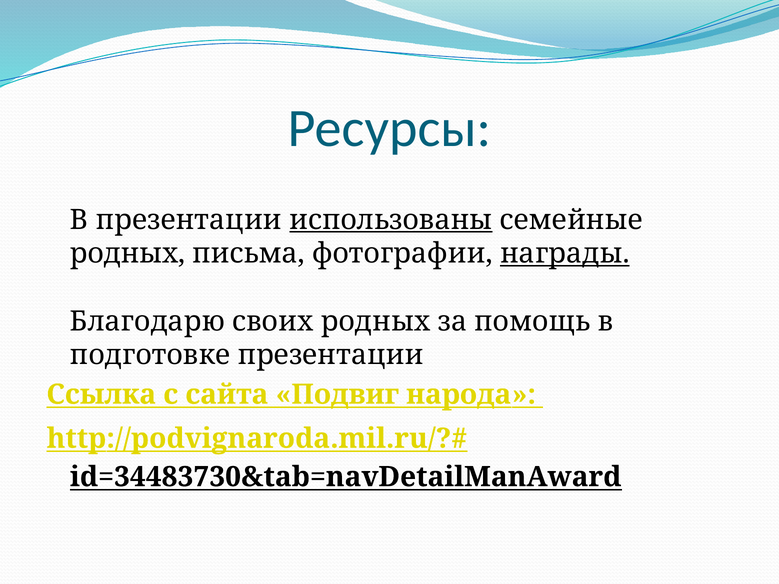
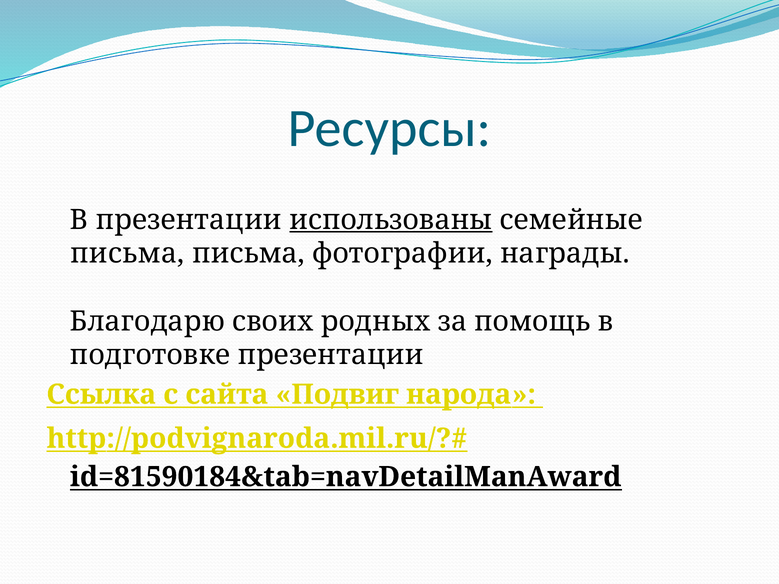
родных at (128, 254): родных -> письма
награды underline: present -> none
id=34483730&tab=navDetailManAward: id=34483730&tab=navDetailManAward -> id=81590184&tab=navDetailManAward
